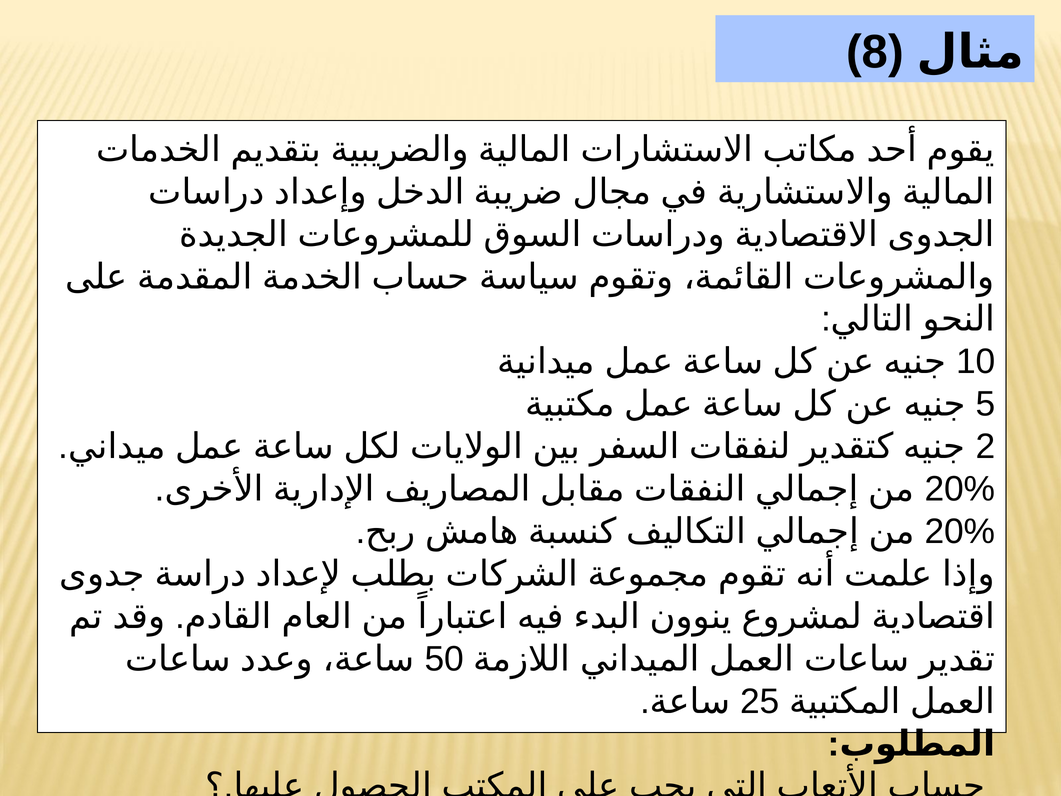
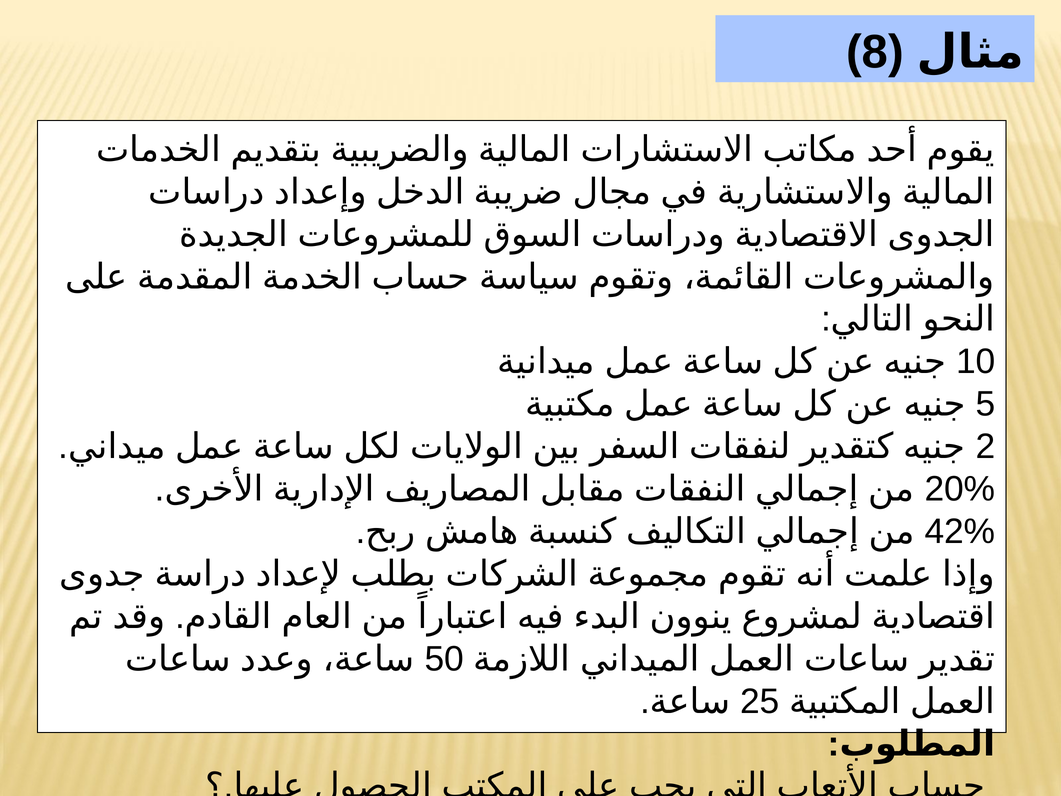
20% at (960, 531): 20% -> 42%
